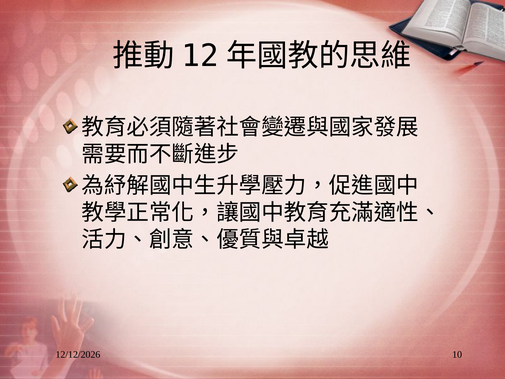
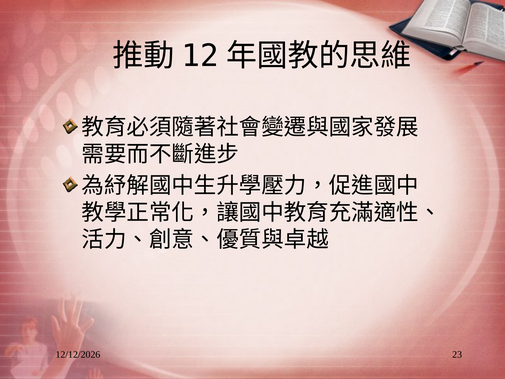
10: 10 -> 23
